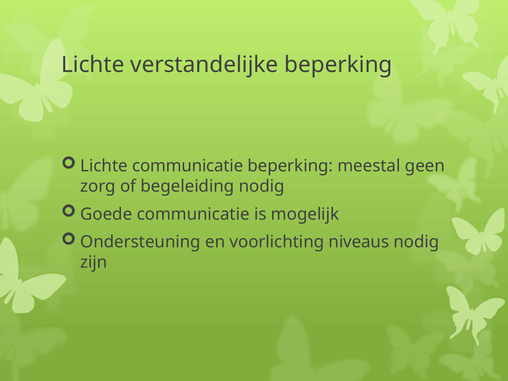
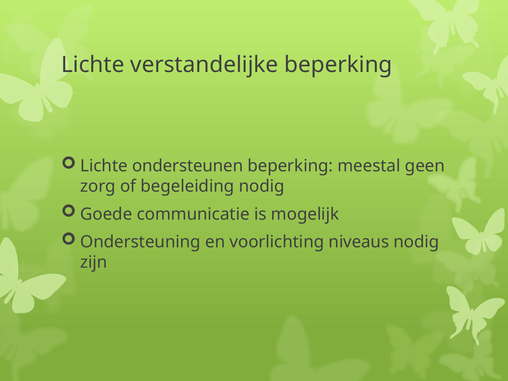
Lichte communicatie: communicatie -> ondersteunen
